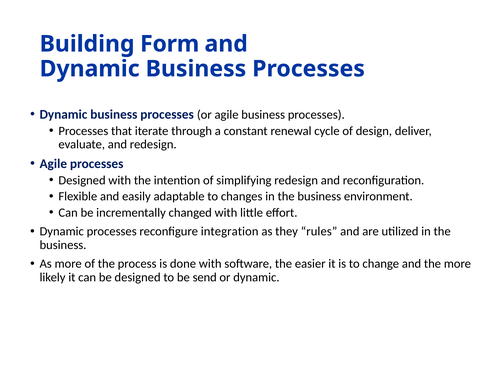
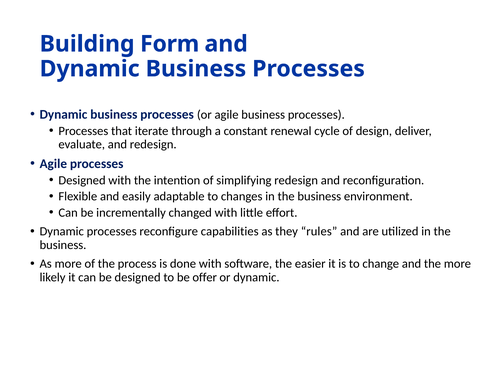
integration: integration -> capabilities
send: send -> offer
